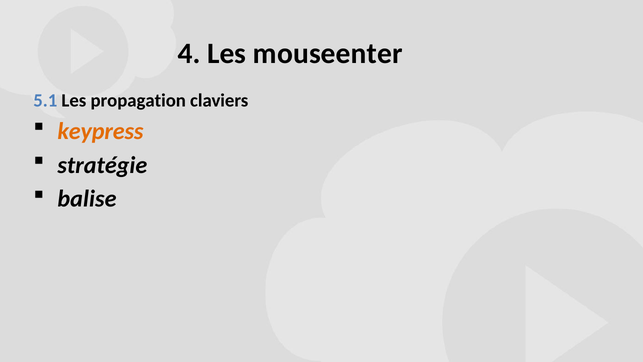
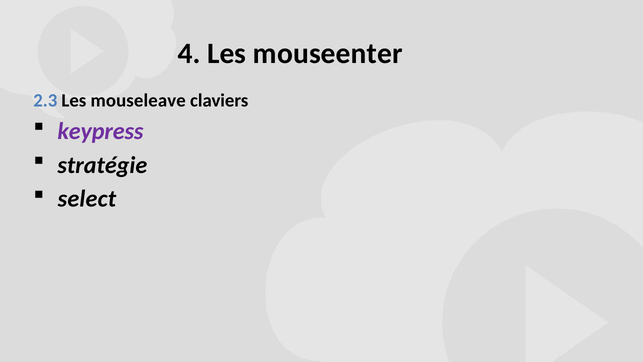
5.1: 5.1 -> 2.3
propagation: propagation -> mouseleave
keypress colour: orange -> purple
balise: balise -> select
